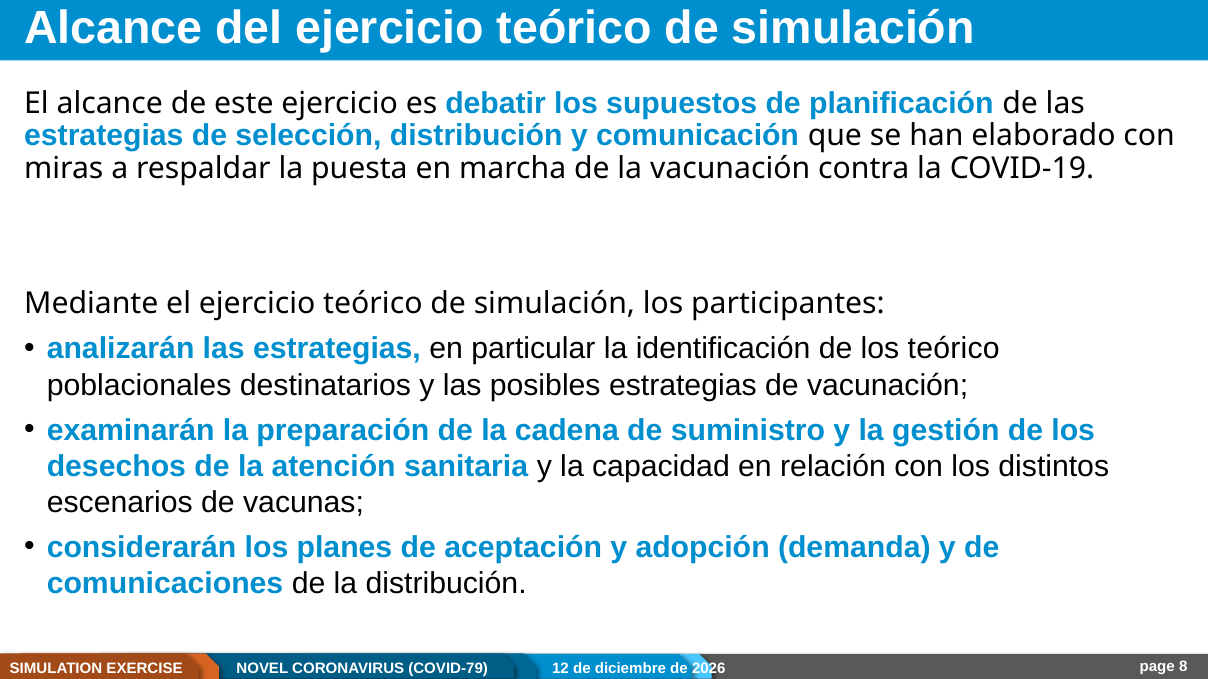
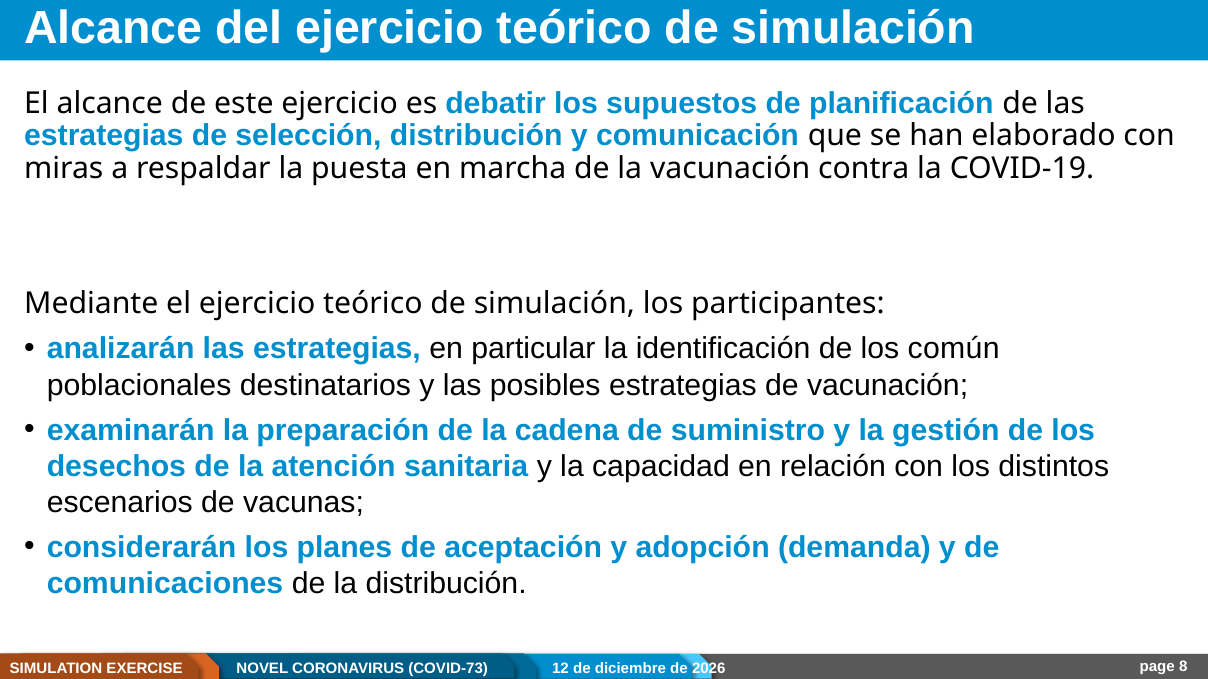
los teórico: teórico -> común
COVID-79: COVID-79 -> COVID-73
